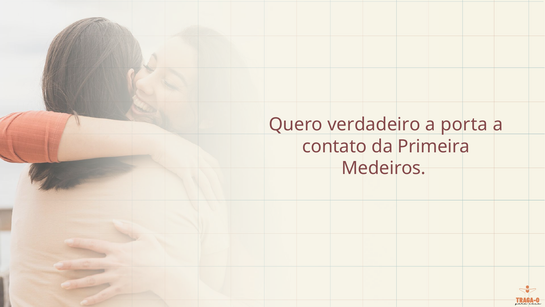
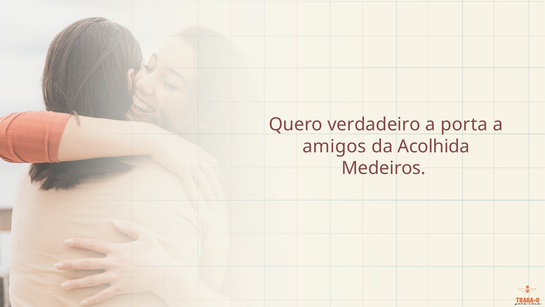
contato: contato -> amigos
Primeira: Primeira -> Acolhida
